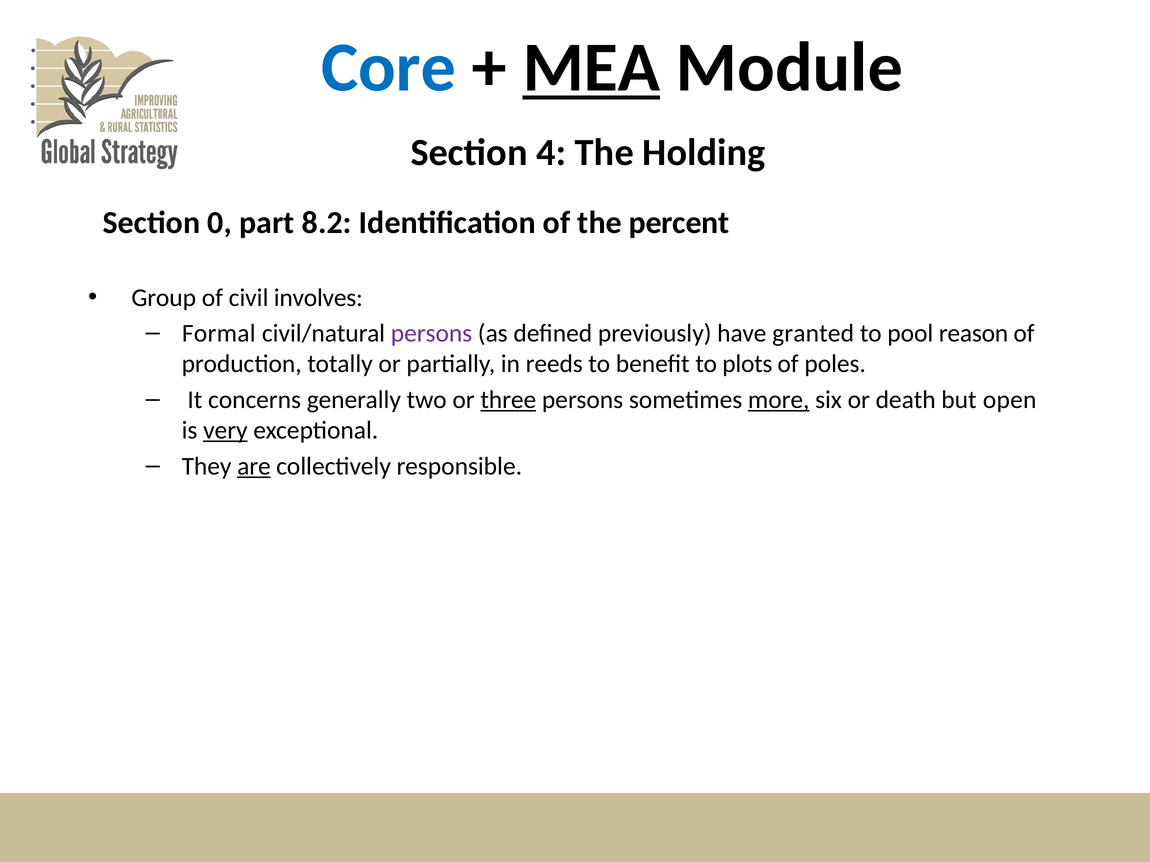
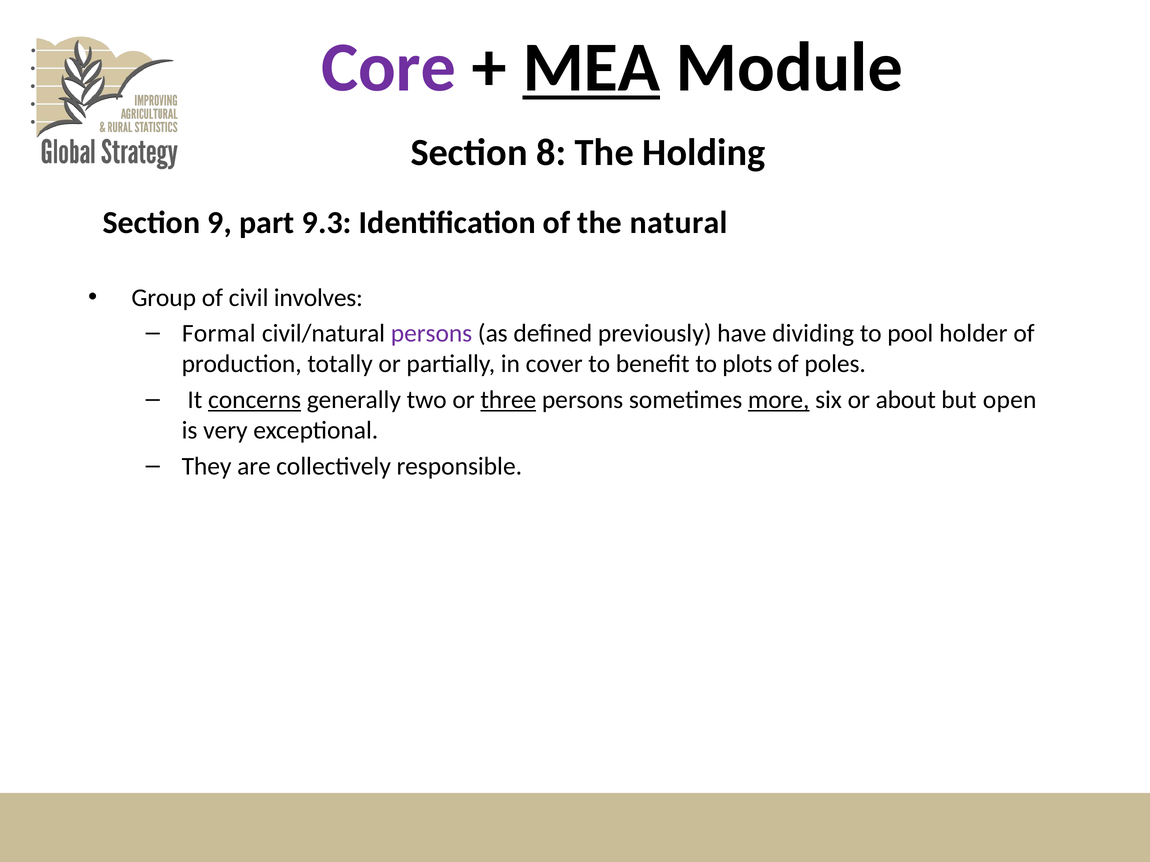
Core colour: blue -> purple
4: 4 -> 8
0: 0 -> 9
8.2: 8.2 -> 9.3
percent: percent -> natural
granted: granted -> dividing
reason: reason -> holder
reeds: reeds -> cover
concerns underline: none -> present
death: death -> about
very underline: present -> none
are underline: present -> none
